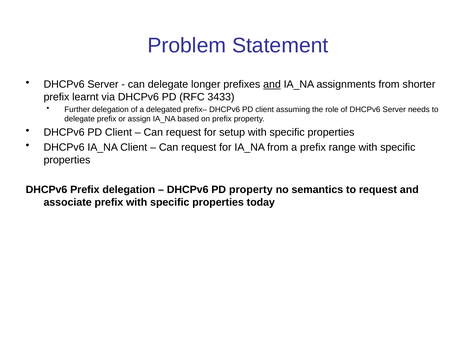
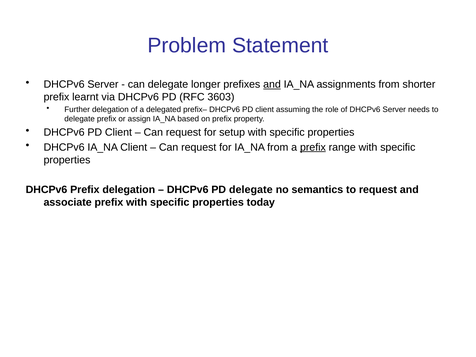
3433: 3433 -> 3603
prefix at (313, 147) underline: none -> present
PD property: property -> delegate
